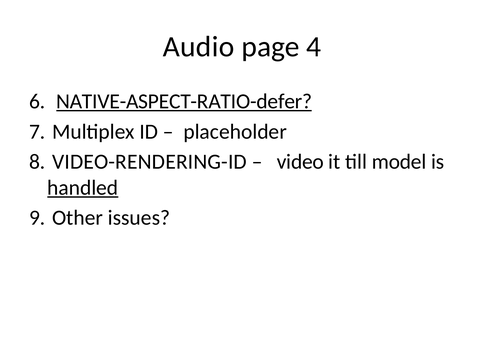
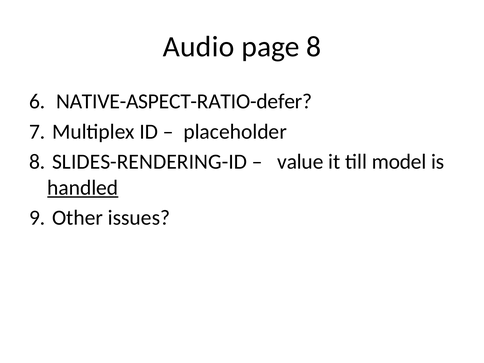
page 4: 4 -> 8
NATIVE-ASPECT-RATIO-defer underline: present -> none
VIDEO-RENDERING-ID: VIDEO-RENDERING-ID -> SLIDES-RENDERING-ID
video: video -> value
